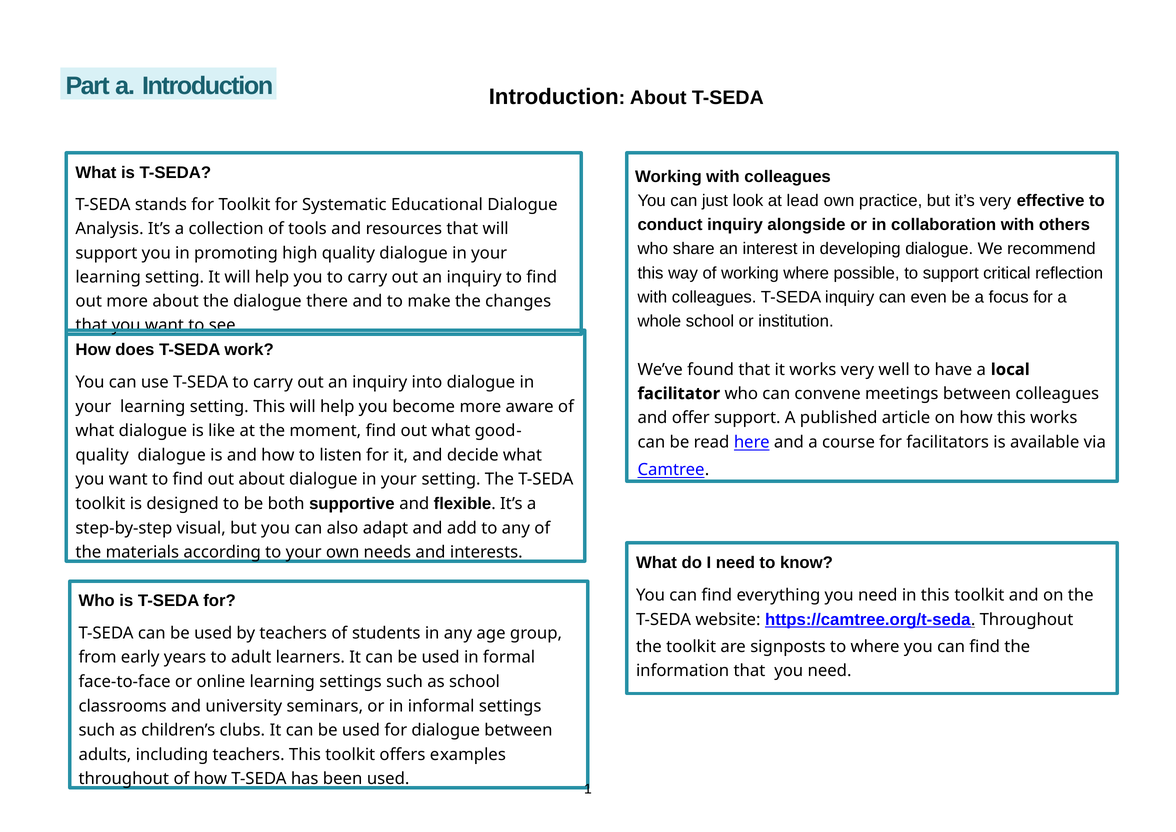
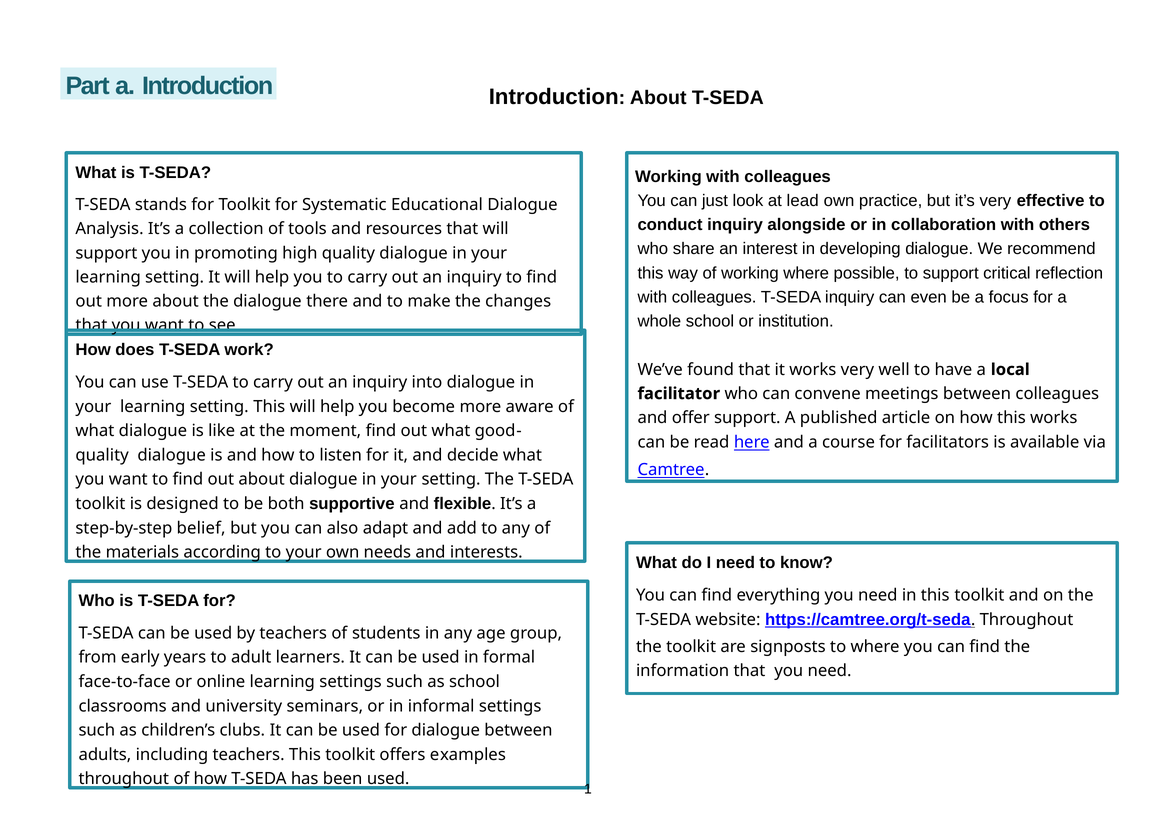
visual: visual -> belief
